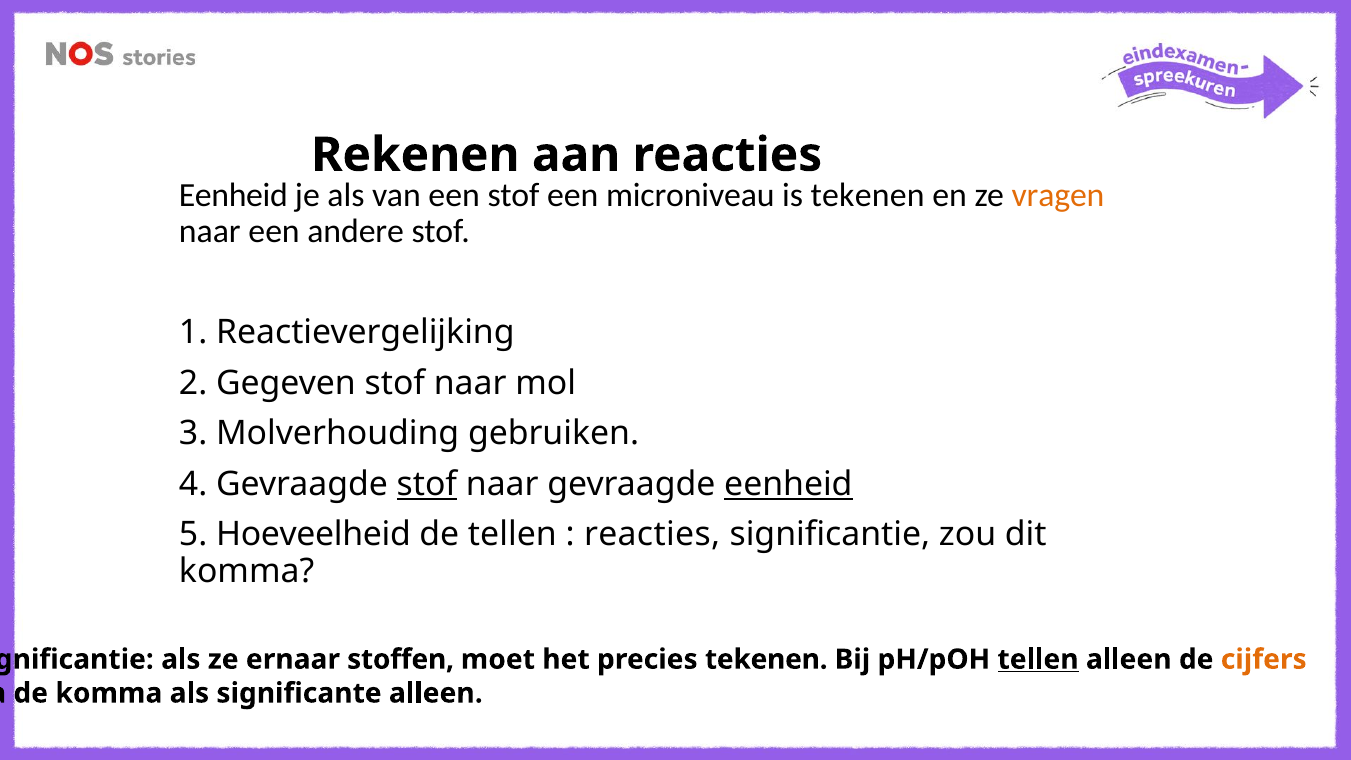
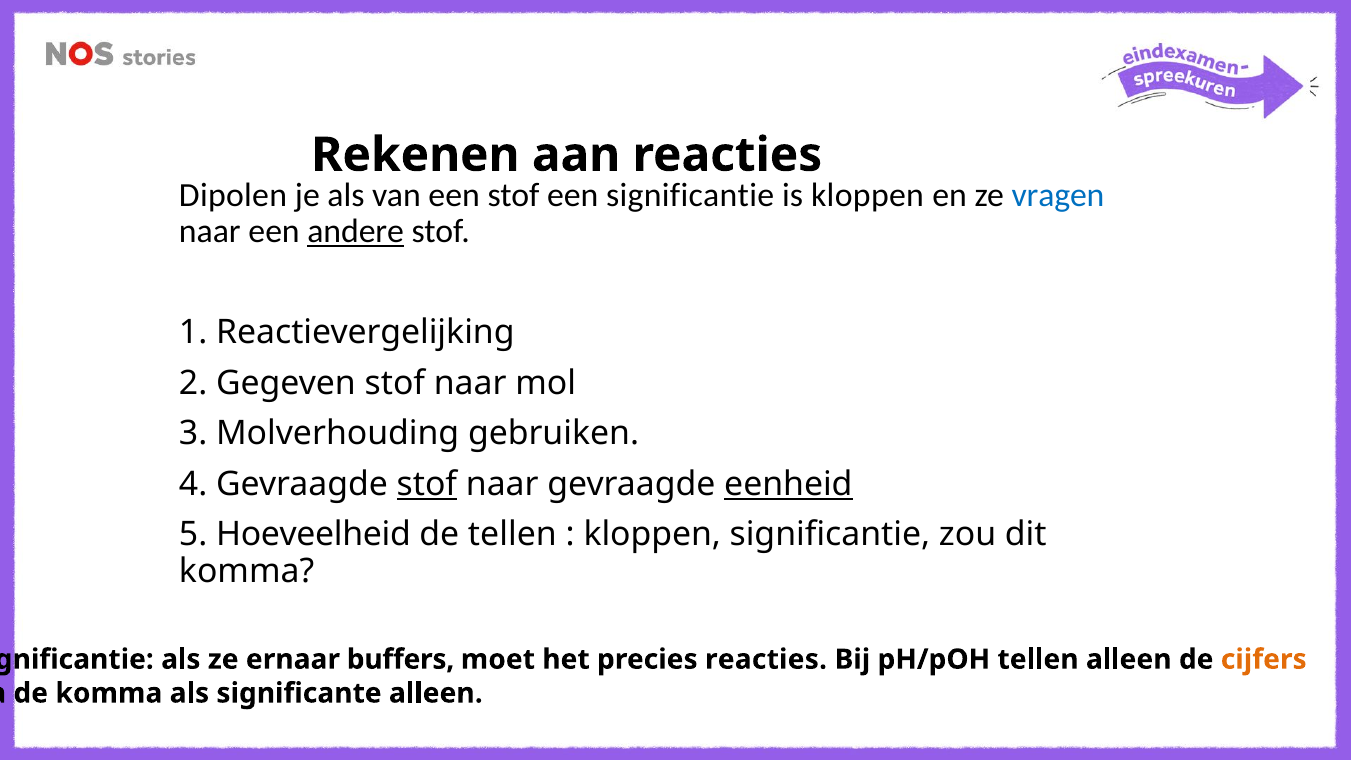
Eenheid at (233, 195): Eenheid -> Dipolen
microniveau at (690, 195): microniveau -> significantie
tekenen at (868, 195): tekenen -> kloppen
vragen colour: orange -> blue
andere underline: none -> present
reacties at (652, 535): reacties -> kloppen
stoffen: stoffen -> buffers
precies tekenen: tekenen -> reacties
tellen at (1038, 659) underline: present -> none
